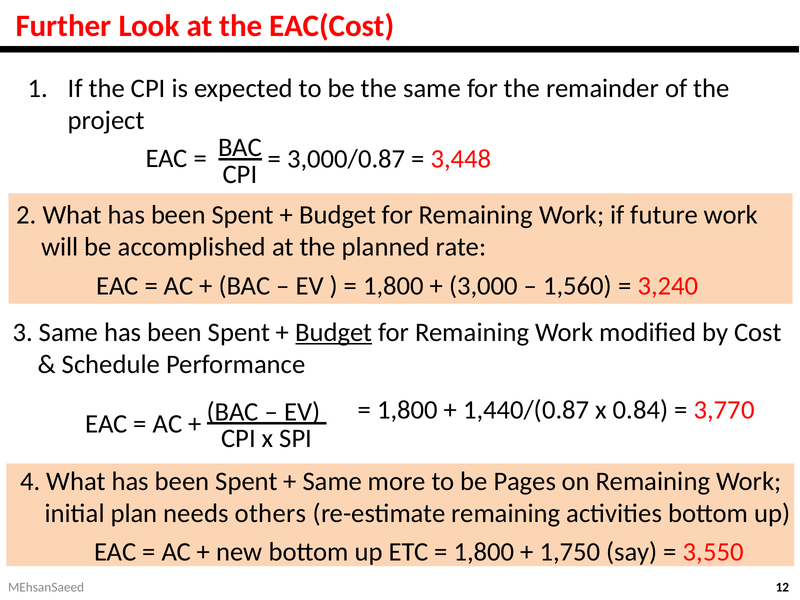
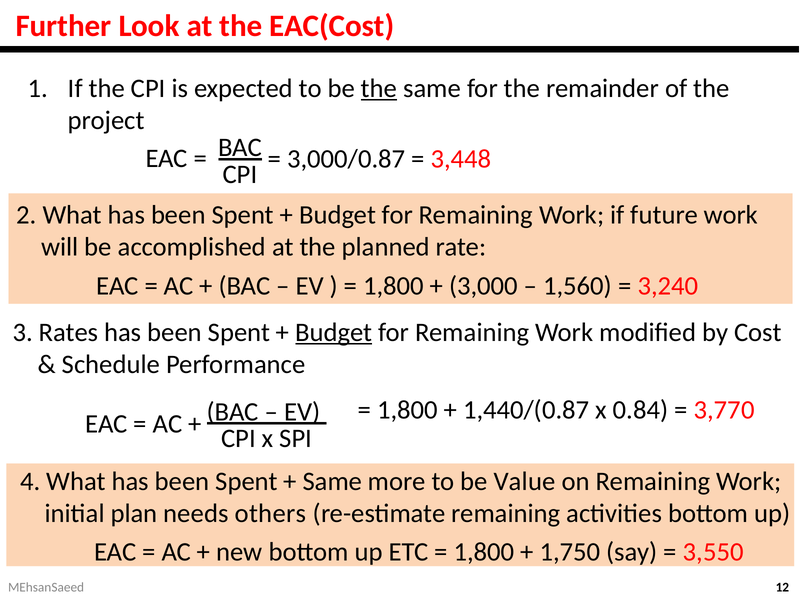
the at (379, 88) underline: none -> present
3 Same: Same -> Rates
Pages: Pages -> Value
